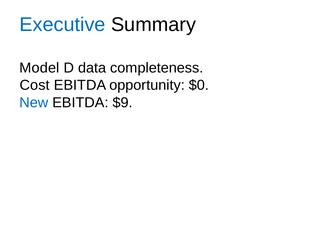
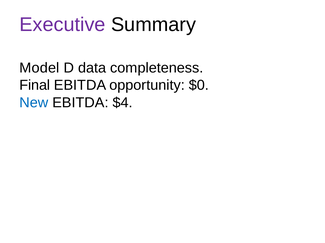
Executive colour: blue -> purple
Cost: Cost -> Final
$9: $9 -> $4
